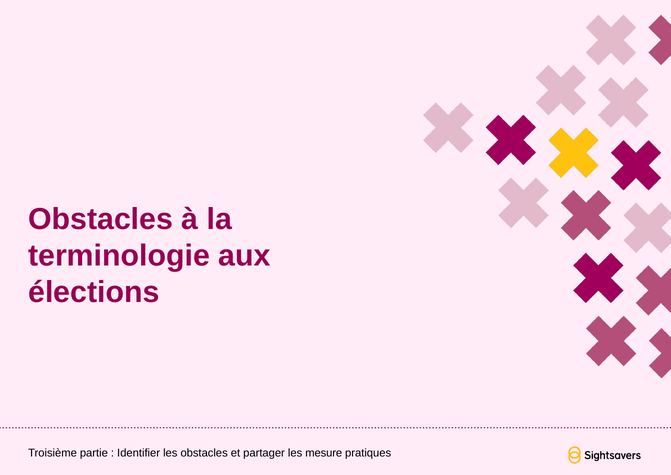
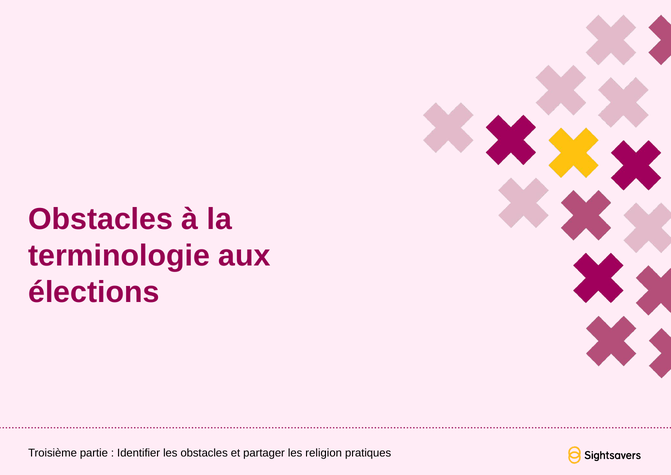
mesure: mesure -> religion
